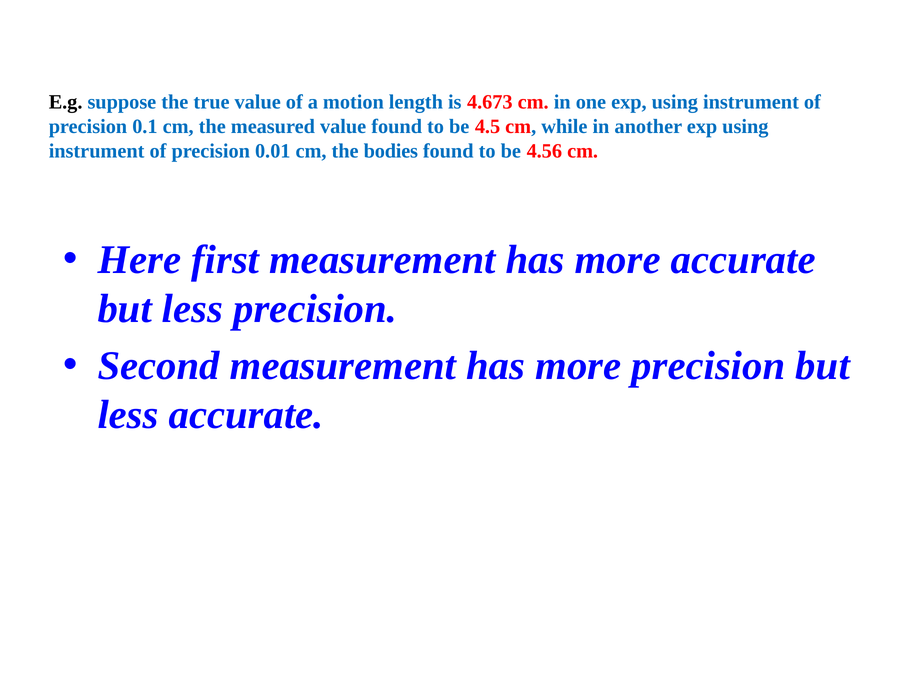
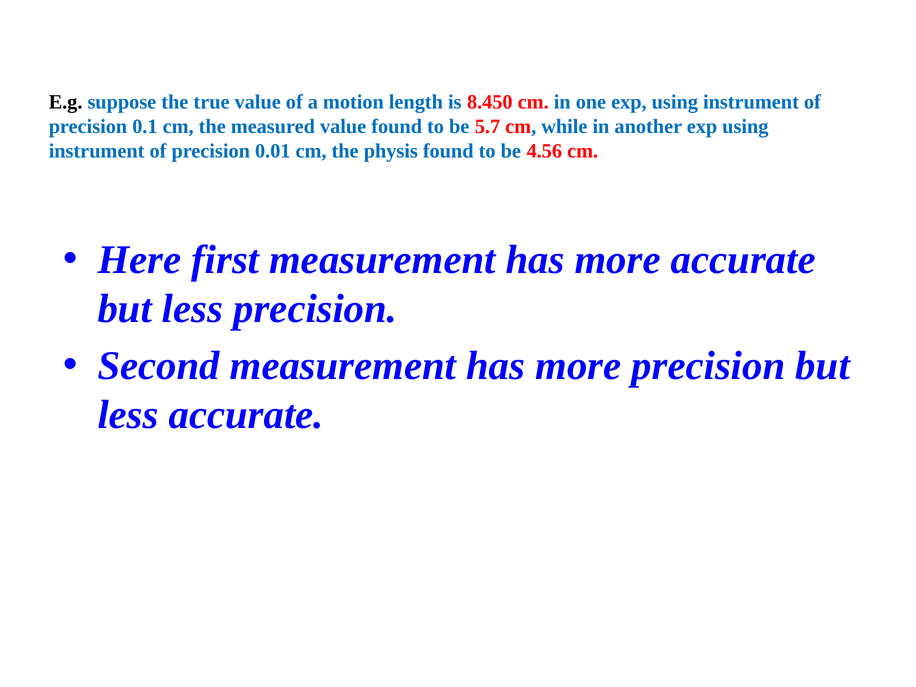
4.673: 4.673 -> 8.450
4.5: 4.5 -> 5.7
bodies: bodies -> physis
